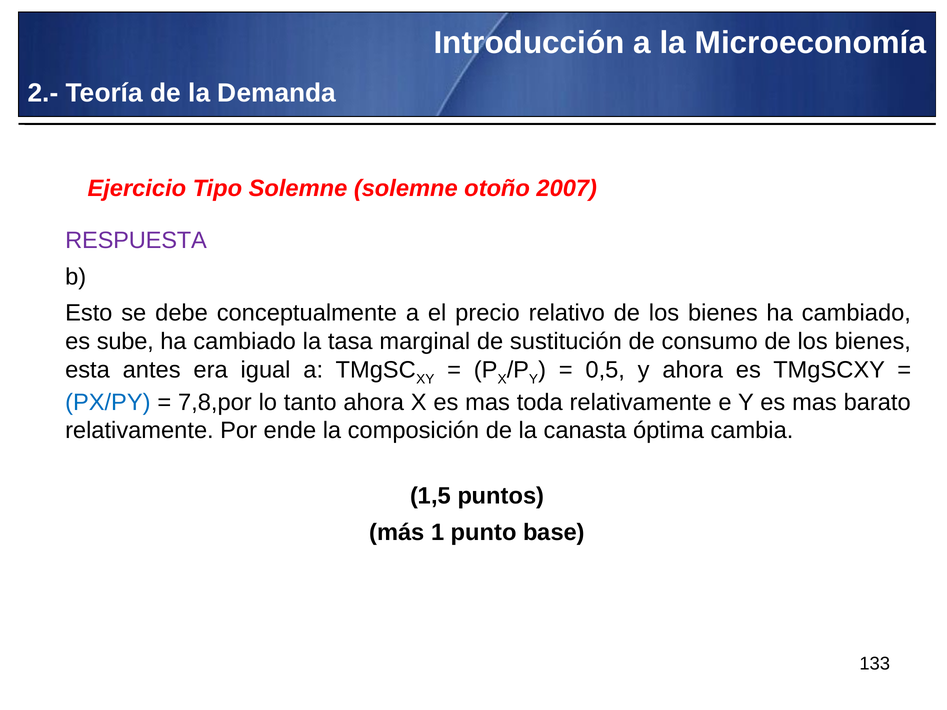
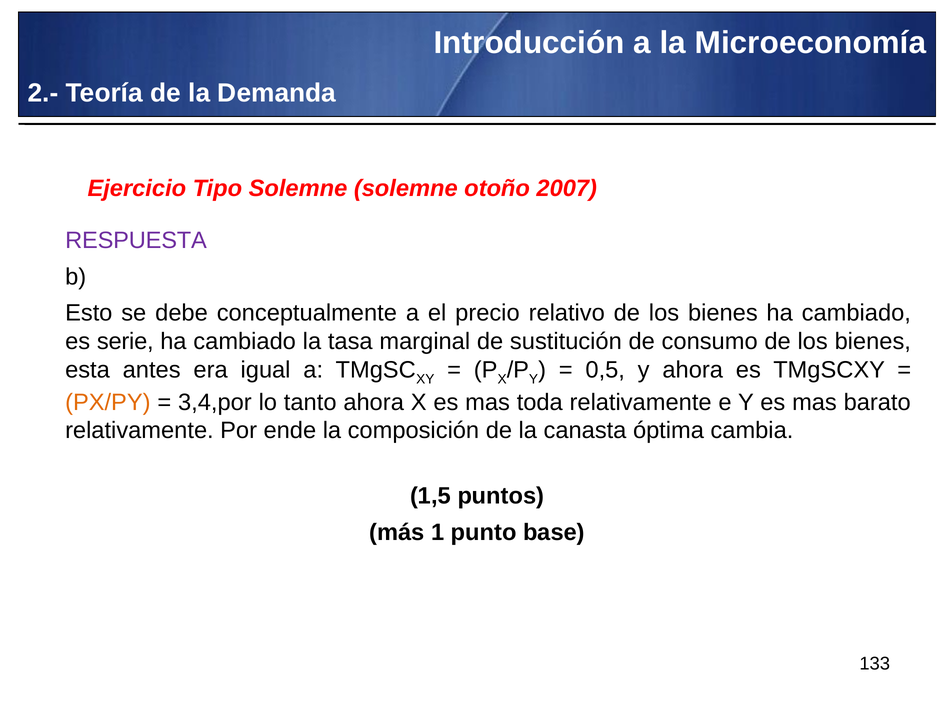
sube: sube -> serie
PX/PY colour: blue -> orange
7,8,por: 7,8,por -> 3,4,por
